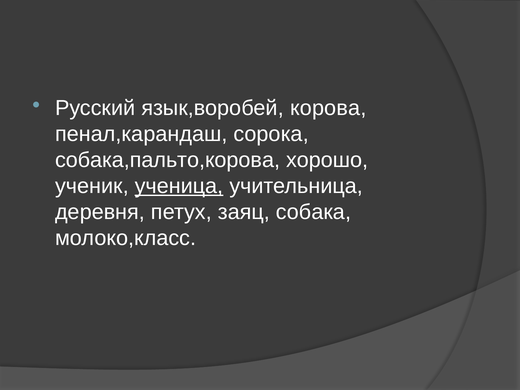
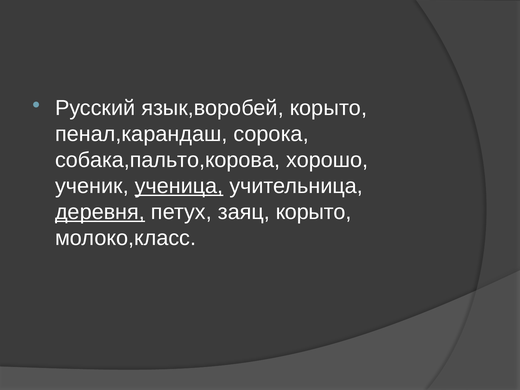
язык,воробей корова: корова -> корыто
деревня underline: none -> present
заяц собака: собака -> корыто
